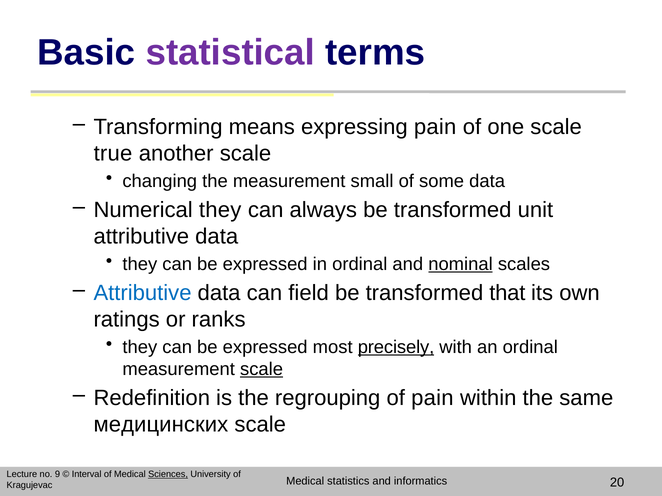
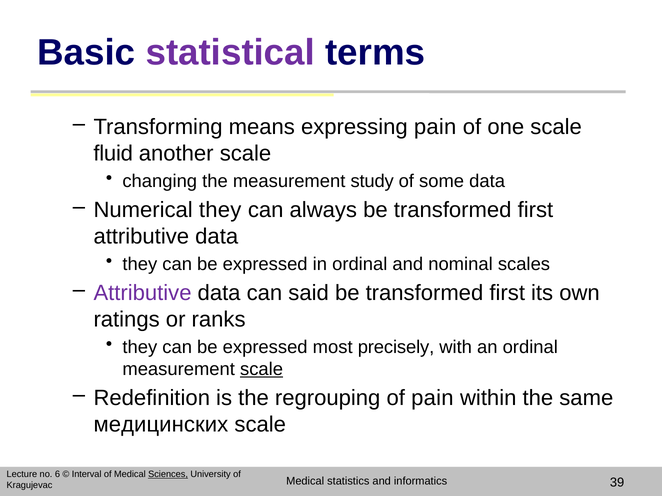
true: true -> fluid
small: small -> study
always be transformed unit: unit -> first
nominal underline: present -> none
Attributive at (143, 293) colour: blue -> purple
field: field -> said
that at (507, 293): that -> first
precisely underline: present -> none
9: 9 -> 6
20: 20 -> 39
